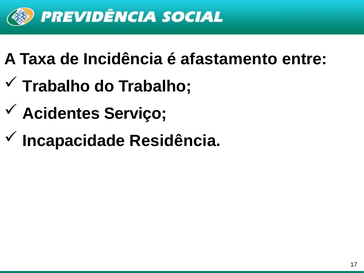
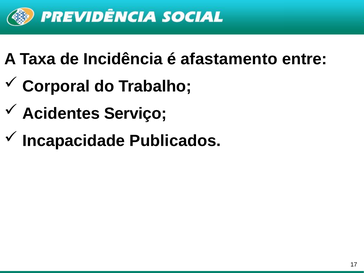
Trabalho at (56, 86): Trabalho -> Corporal
Residência: Residência -> Publicados
